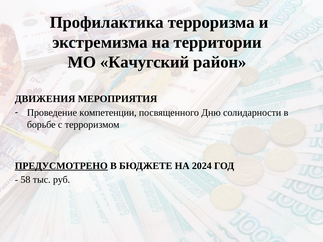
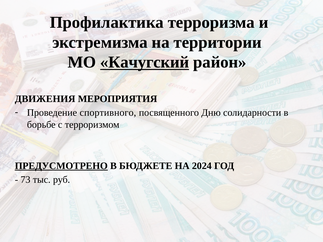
Качугский underline: none -> present
компетенции: компетенции -> спортивного
58: 58 -> 73
